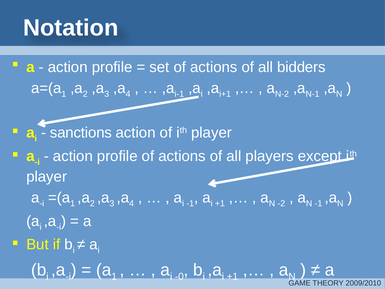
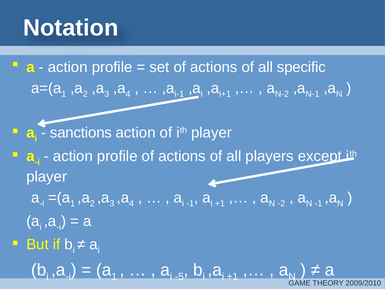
bidders: bidders -> specific
-0: -0 -> -5
